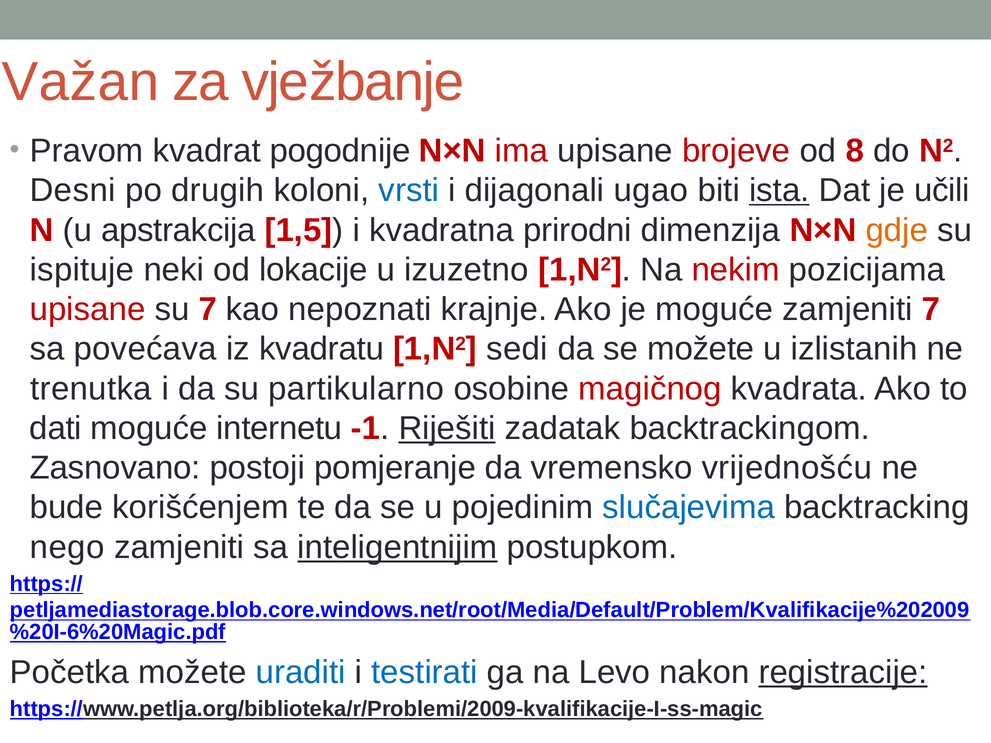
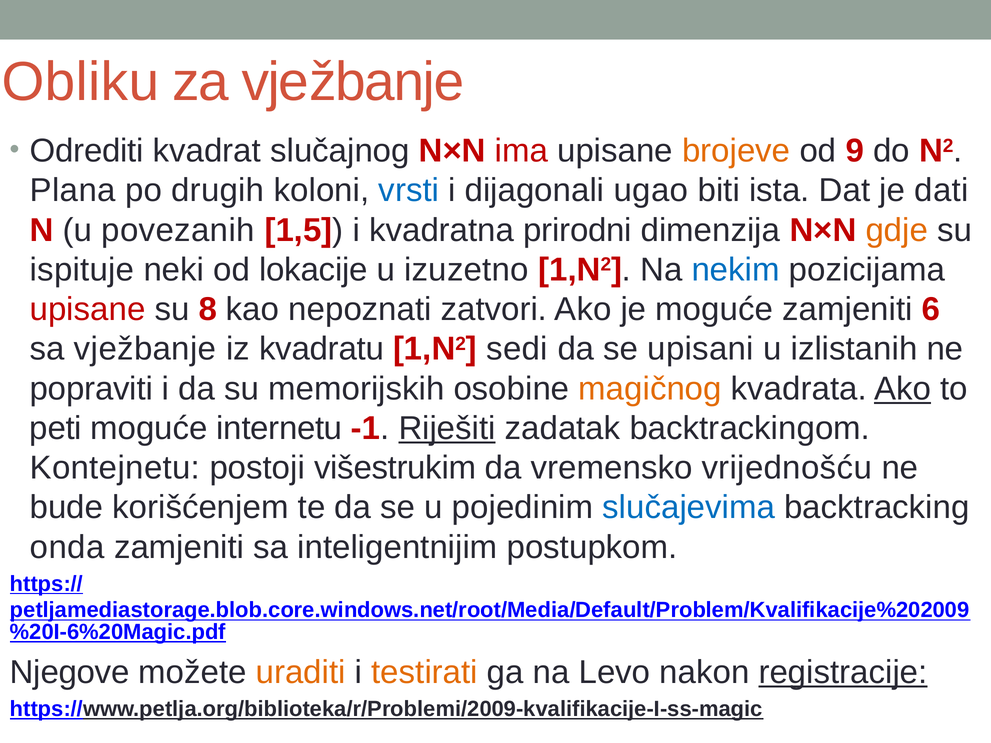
Važan: Važan -> Obliku
Pravom: Pravom -> Odrediti
pogodnije: pogodnije -> slučajnog
brojeve colour: red -> orange
8: 8 -> 9
Desni: Desni -> Plana
ista underline: present -> none
učili: učili -> dati
apstrakcija: apstrakcija -> povezanih
nekim colour: red -> blue
su 7: 7 -> 8
krajnje: krajnje -> zatvori
zamjeniti 7: 7 -> 6
sa povećava: povećava -> vježbanje
se možete: možete -> upisani
trenutka: trenutka -> popraviti
partikularno: partikularno -> memorijskih
magičnog colour: red -> orange
Ako at (903, 389) underline: none -> present
dati: dati -> peti
Zasnovano: Zasnovano -> Kontejnetu
pomjeranje: pomjeranje -> višestrukim
nego: nego -> onda
inteligentnijim underline: present -> none
Početka: Početka -> Njegove
uraditi colour: blue -> orange
testirati colour: blue -> orange
